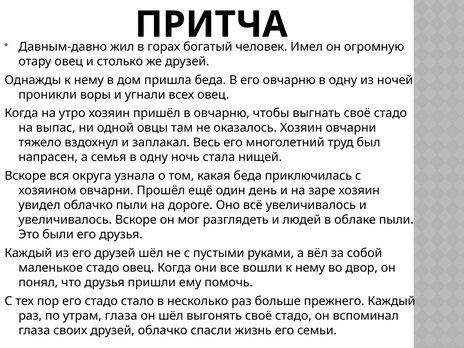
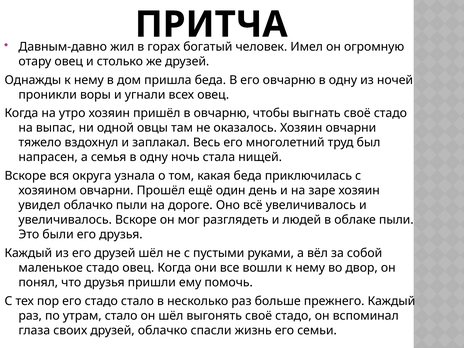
утрам глаза: глаза -> стало
